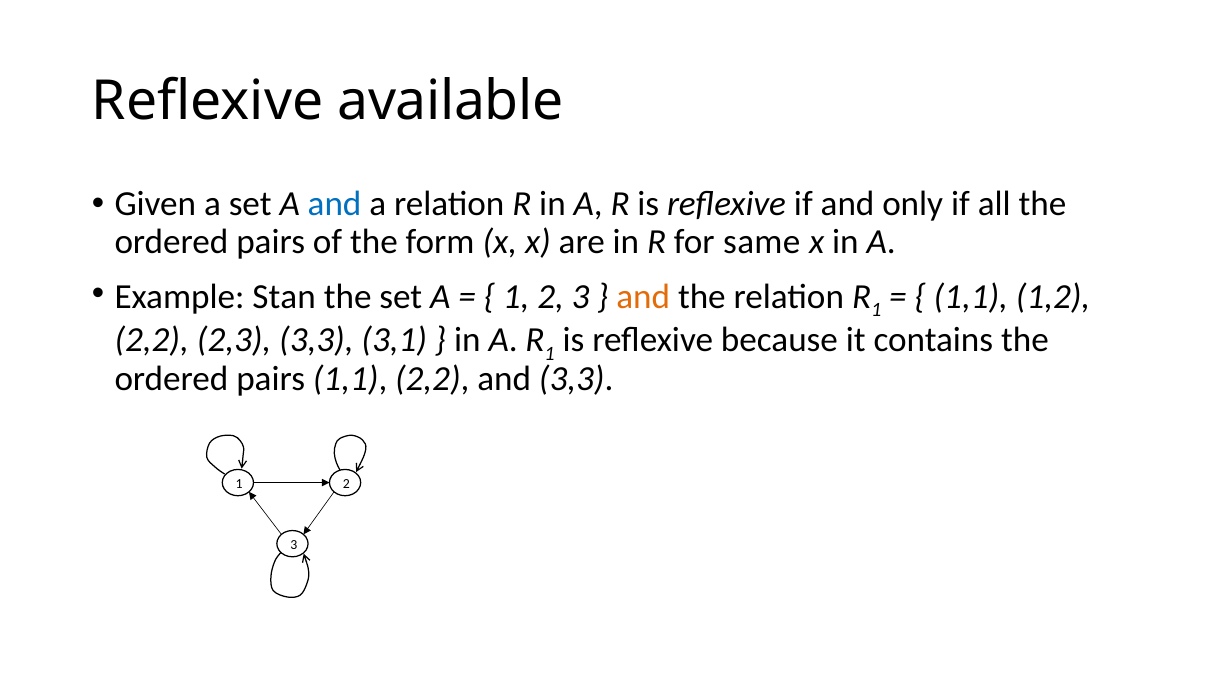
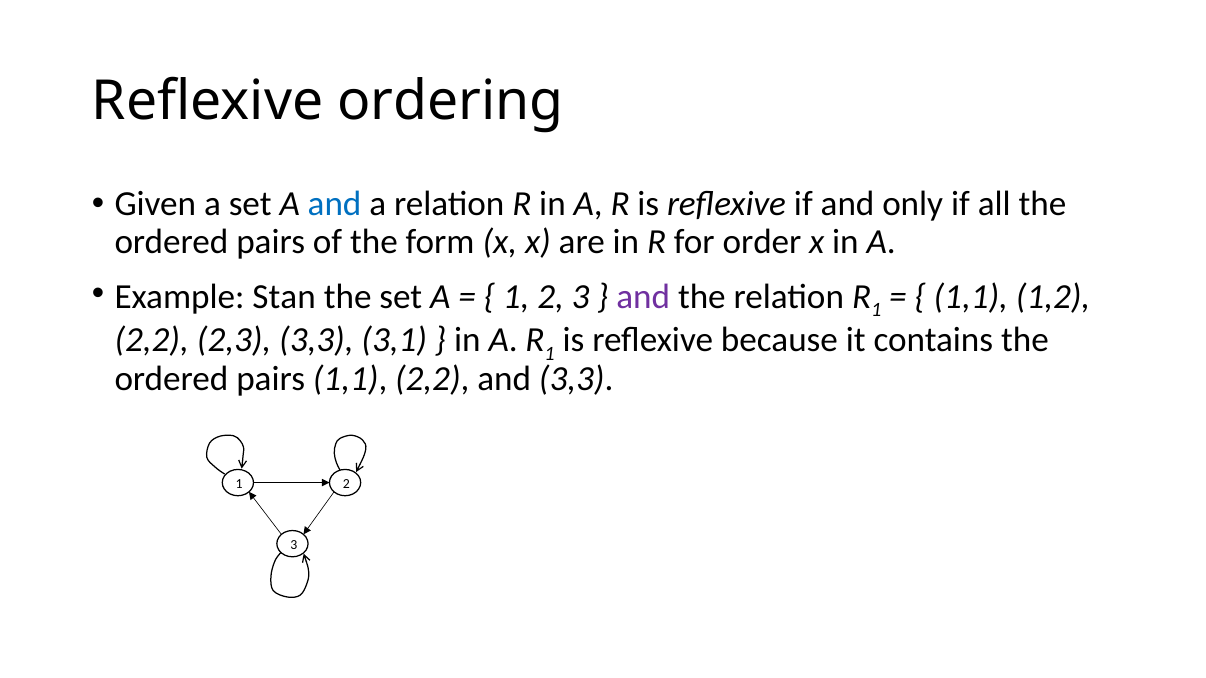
available: available -> ordering
same: same -> order
and at (643, 297) colour: orange -> purple
